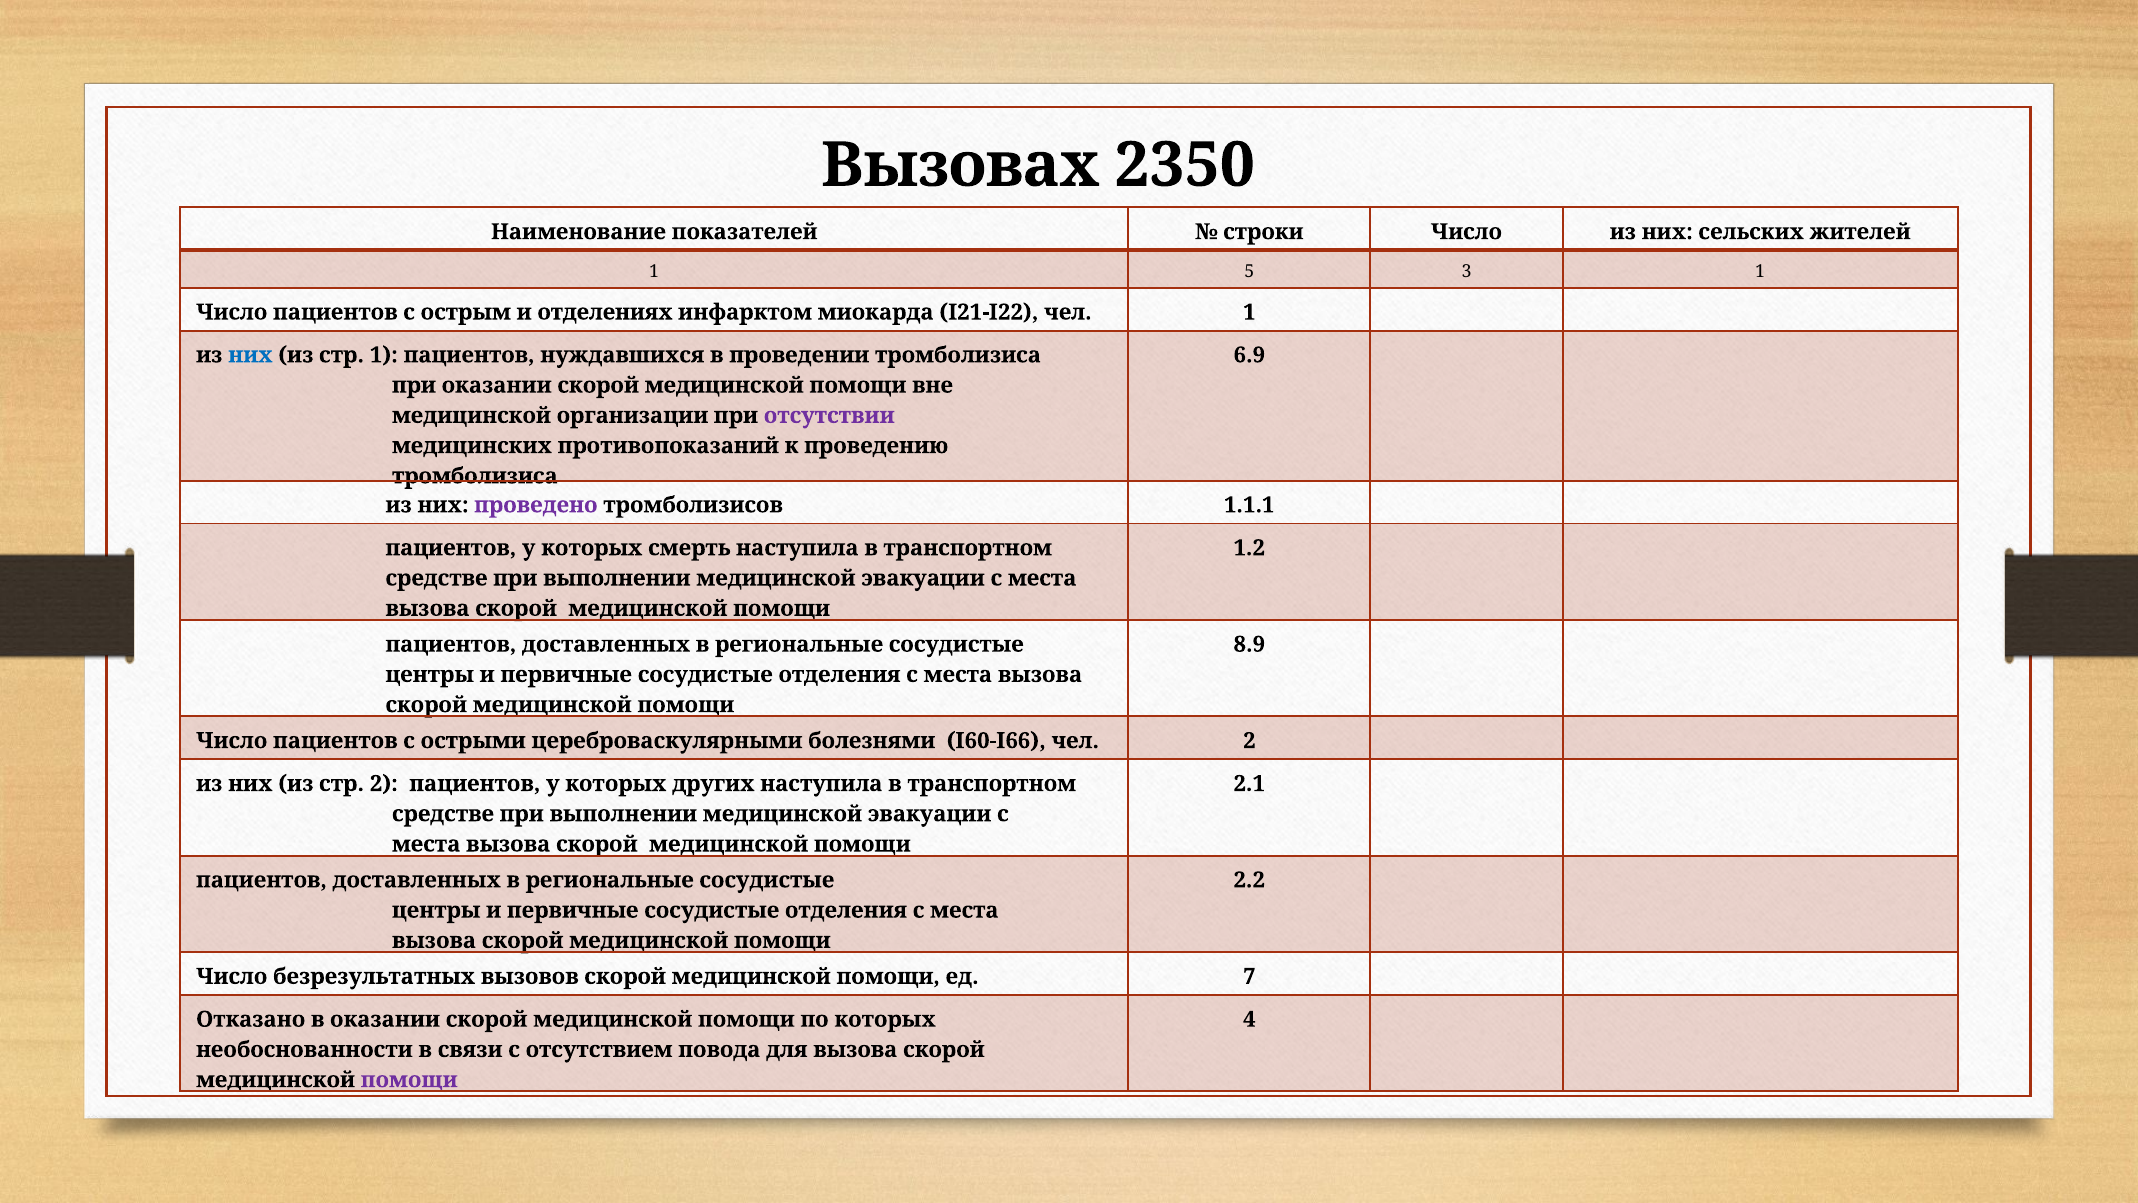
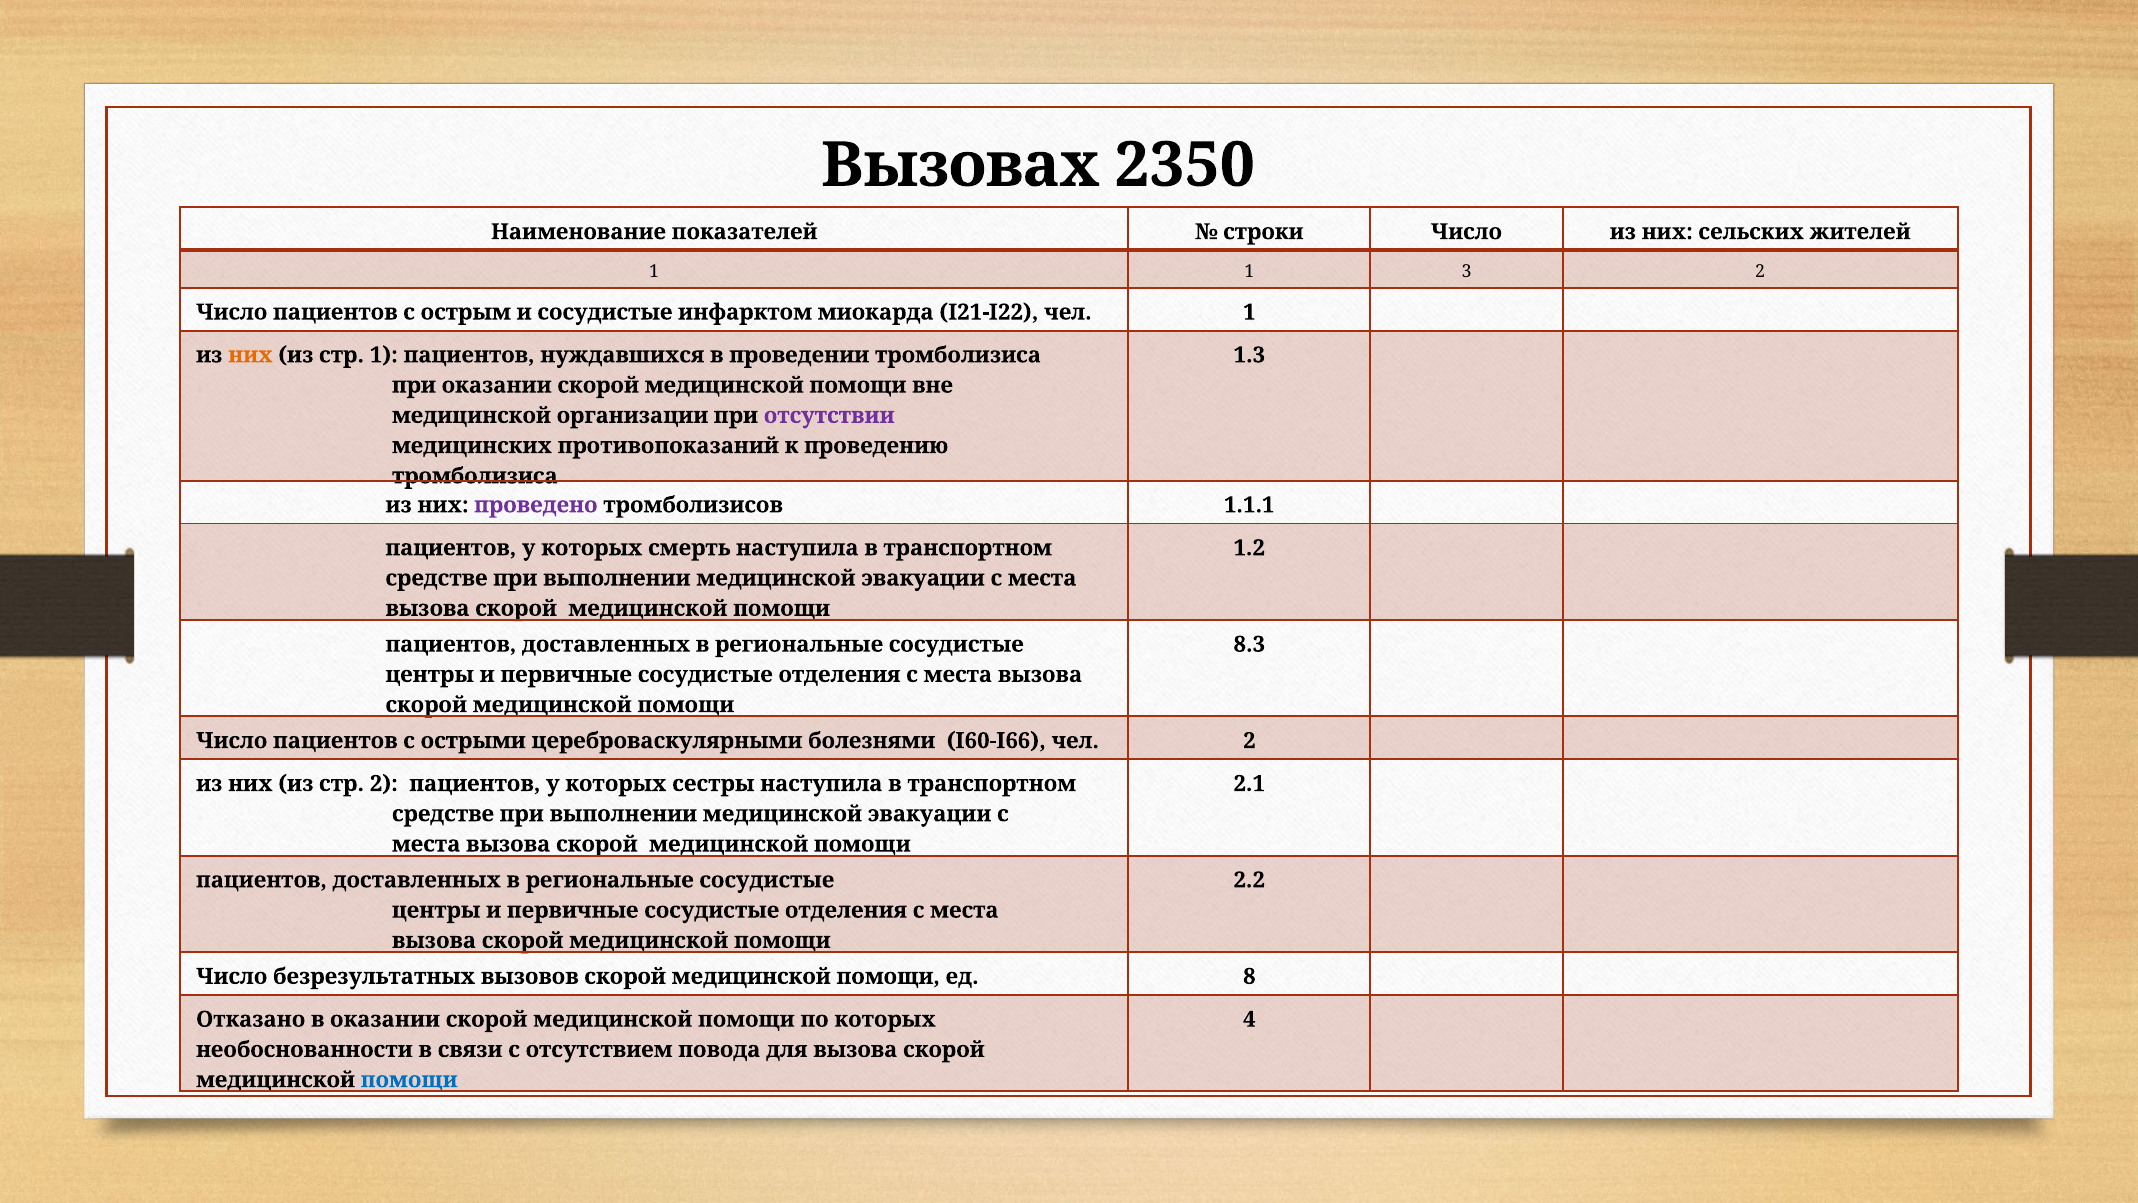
1 5: 5 -> 1
3 1: 1 -> 2
и отделениях: отделениях -> сосудистые
них at (250, 355) colour: blue -> orange
6.9: 6.9 -> 1.3
8.9: 8.9 -> 8.3
других: других -> сестры
7: 7 -> 8
помощи at (409, 1080) colour: purple -> blue
